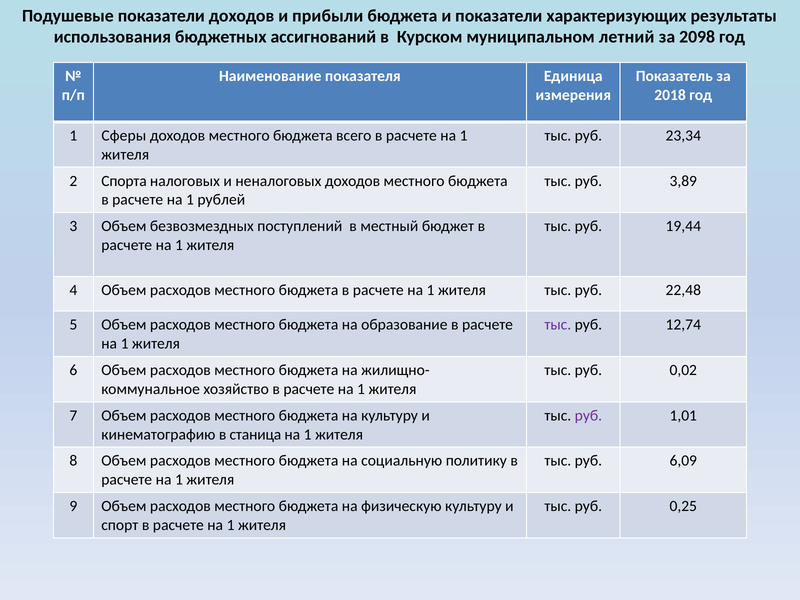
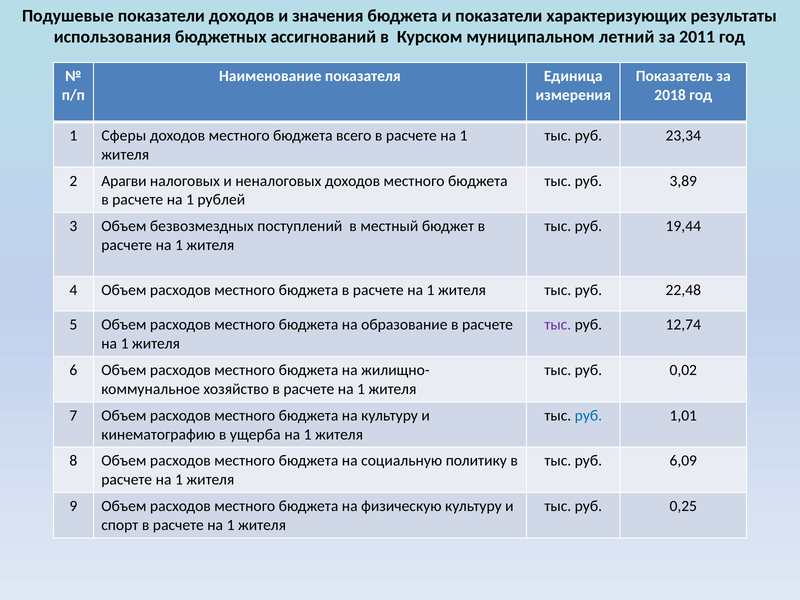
прибыли: прибыли -> значения
2098: 2098 -> 2011
Спорта: Спорта -> Арагви
руб at (588, 415) colour: purple -> blue
станица: станица -> ущерба
